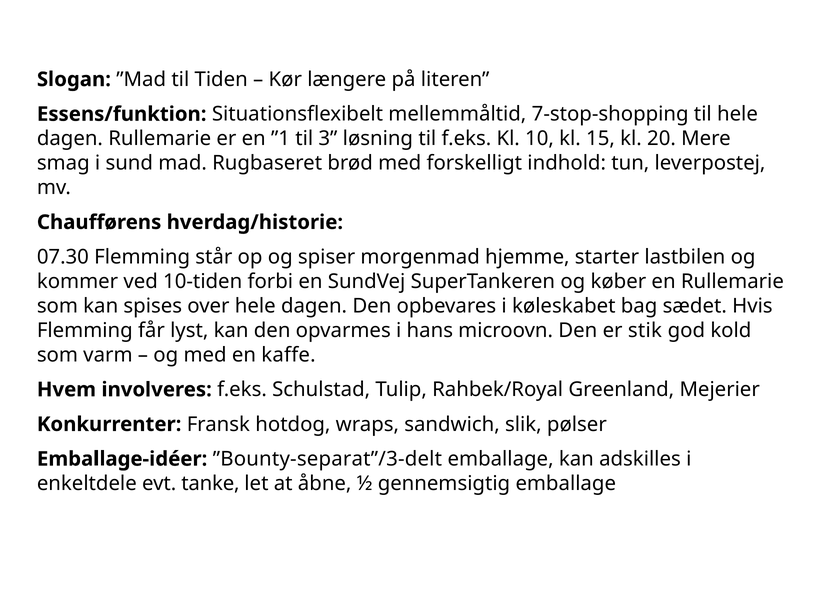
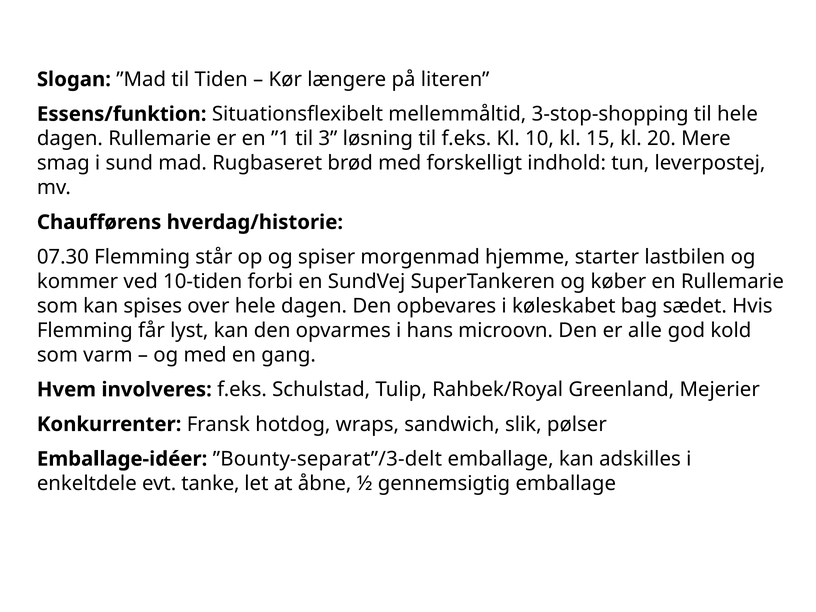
7-stop-shopping: 7-stop-shopping -> 3-stop-shopping
stik: stik -> alle
kaffe: kaffe -> gang
